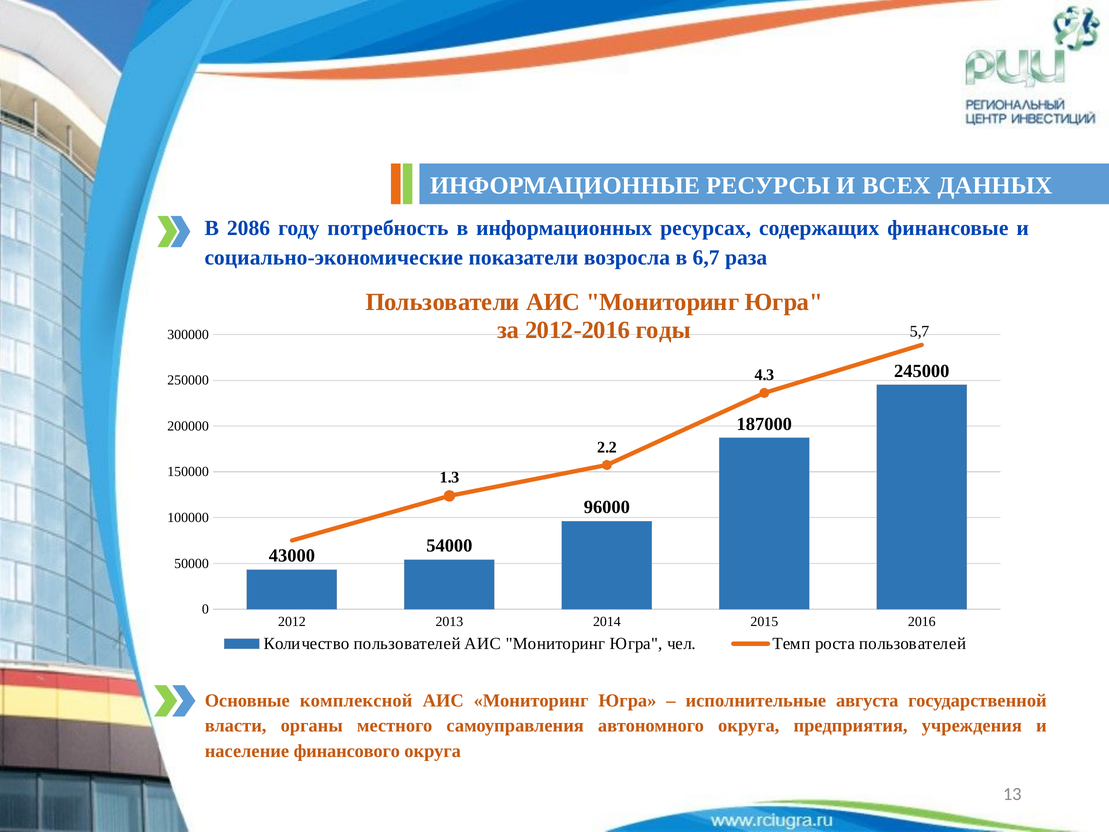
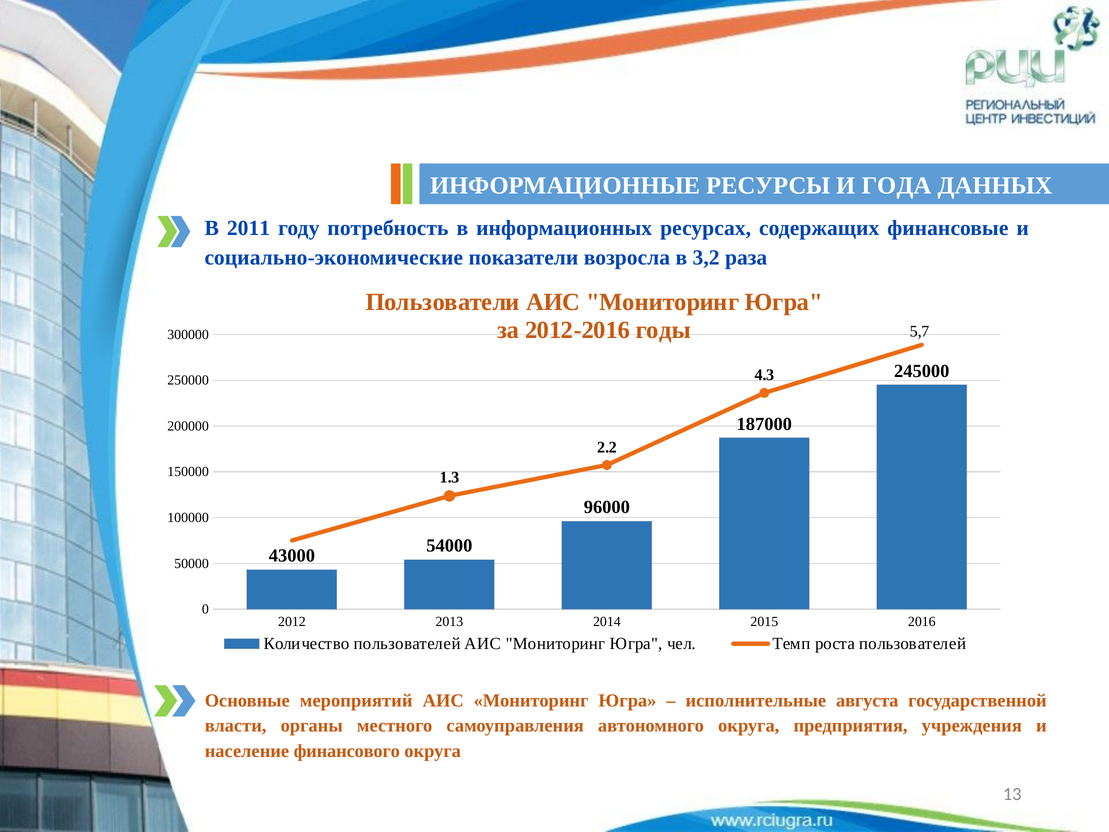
ВСЕХ: ВСЕХ -> ГОДА
2086: 2086 -> 2011
6,7: 6,7 -> 3,2
комплексной: комплексной -> мероприятий
